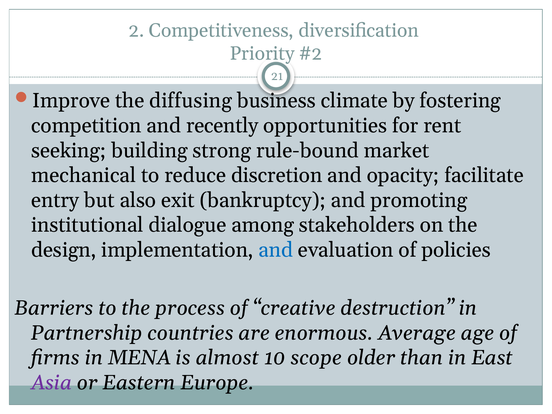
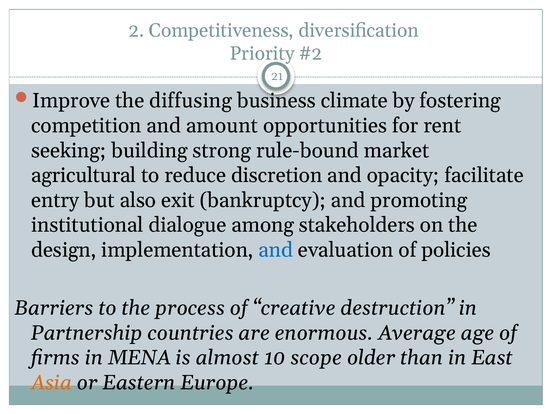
recently: recently -> amount
mechanical: mechanical -> agricultural
Asia colour: purple -> orange
